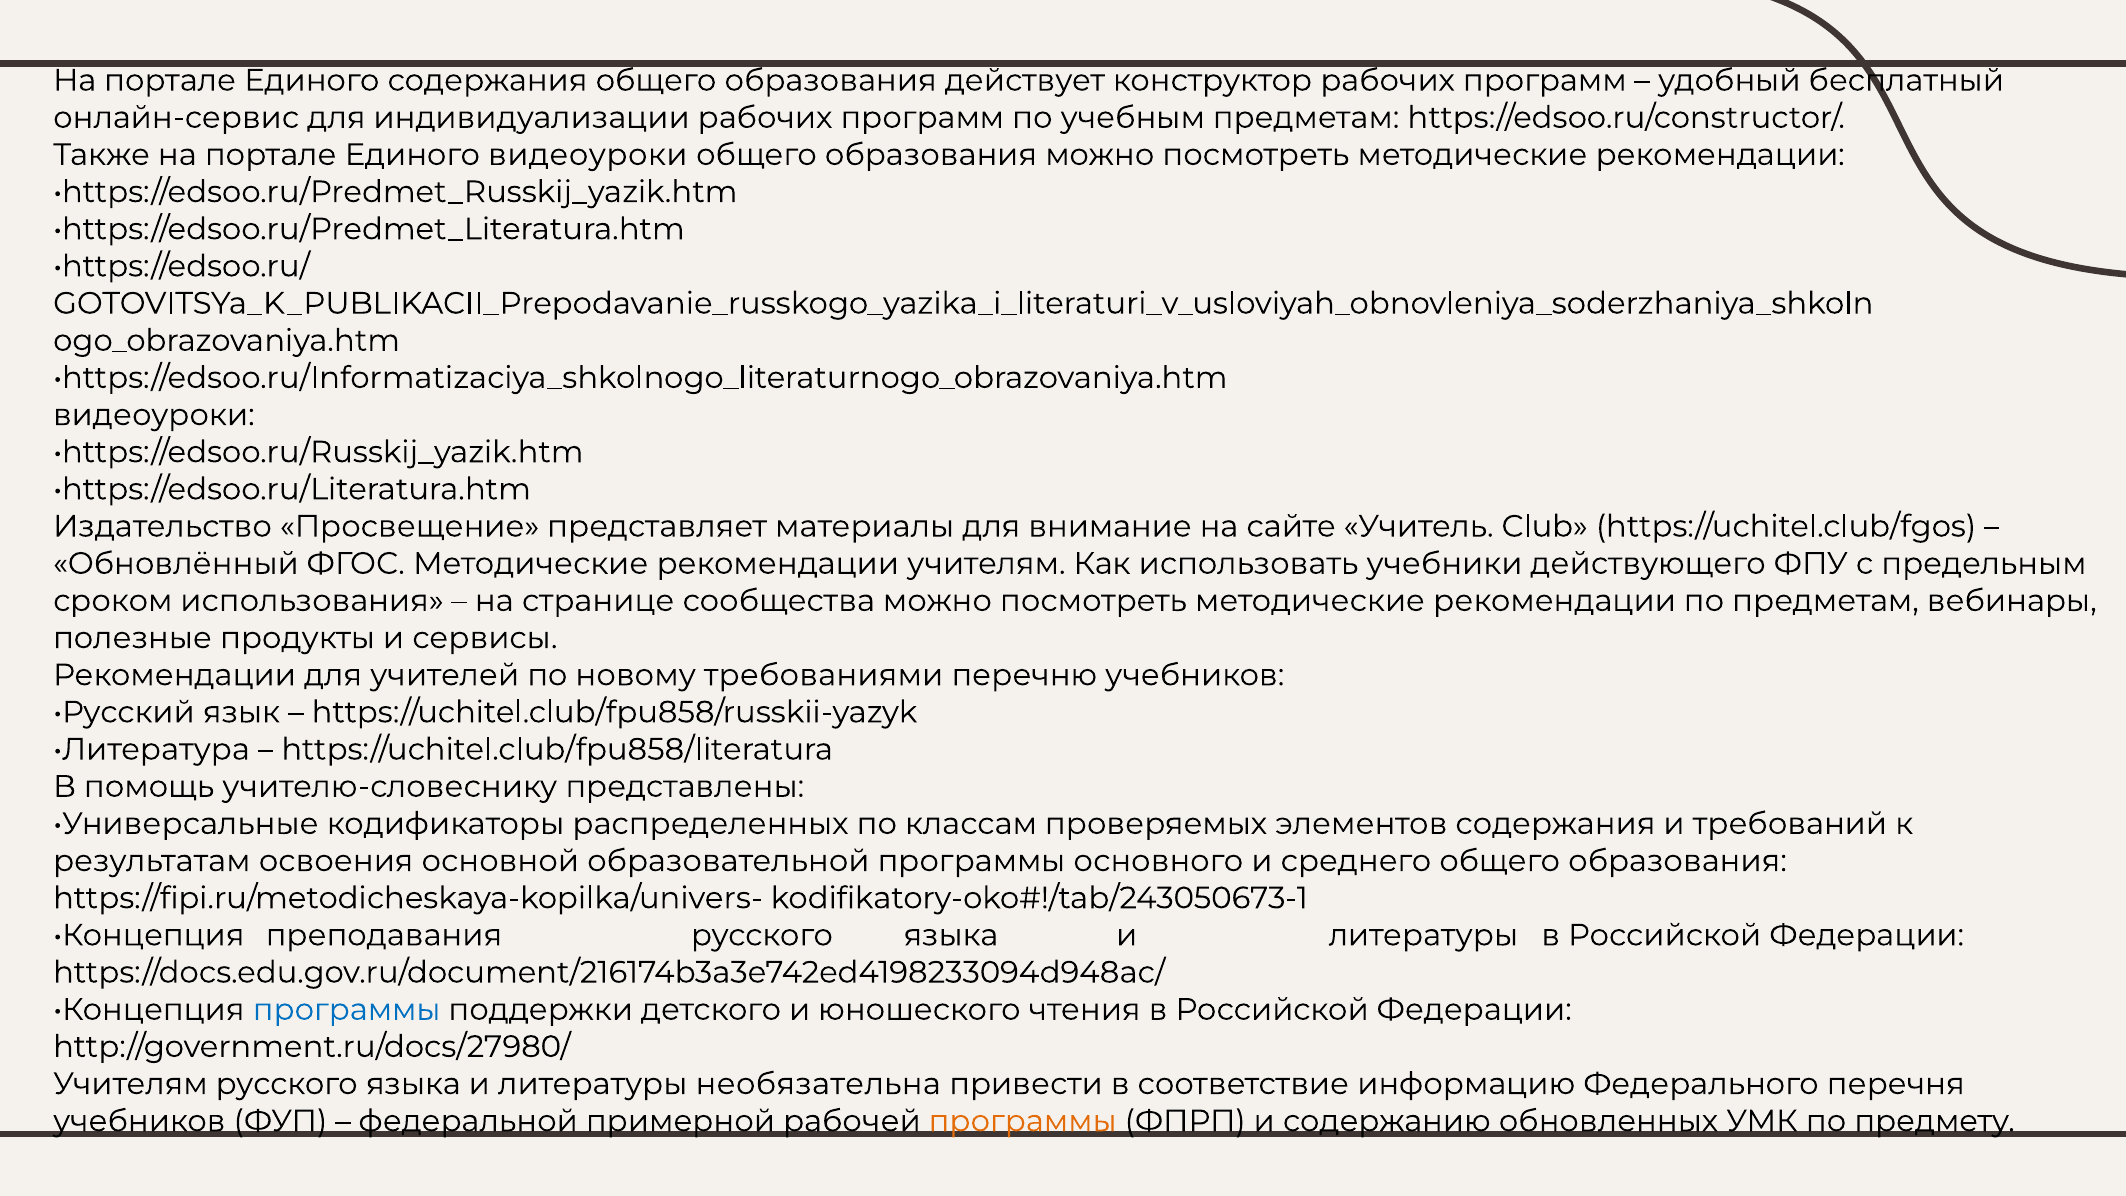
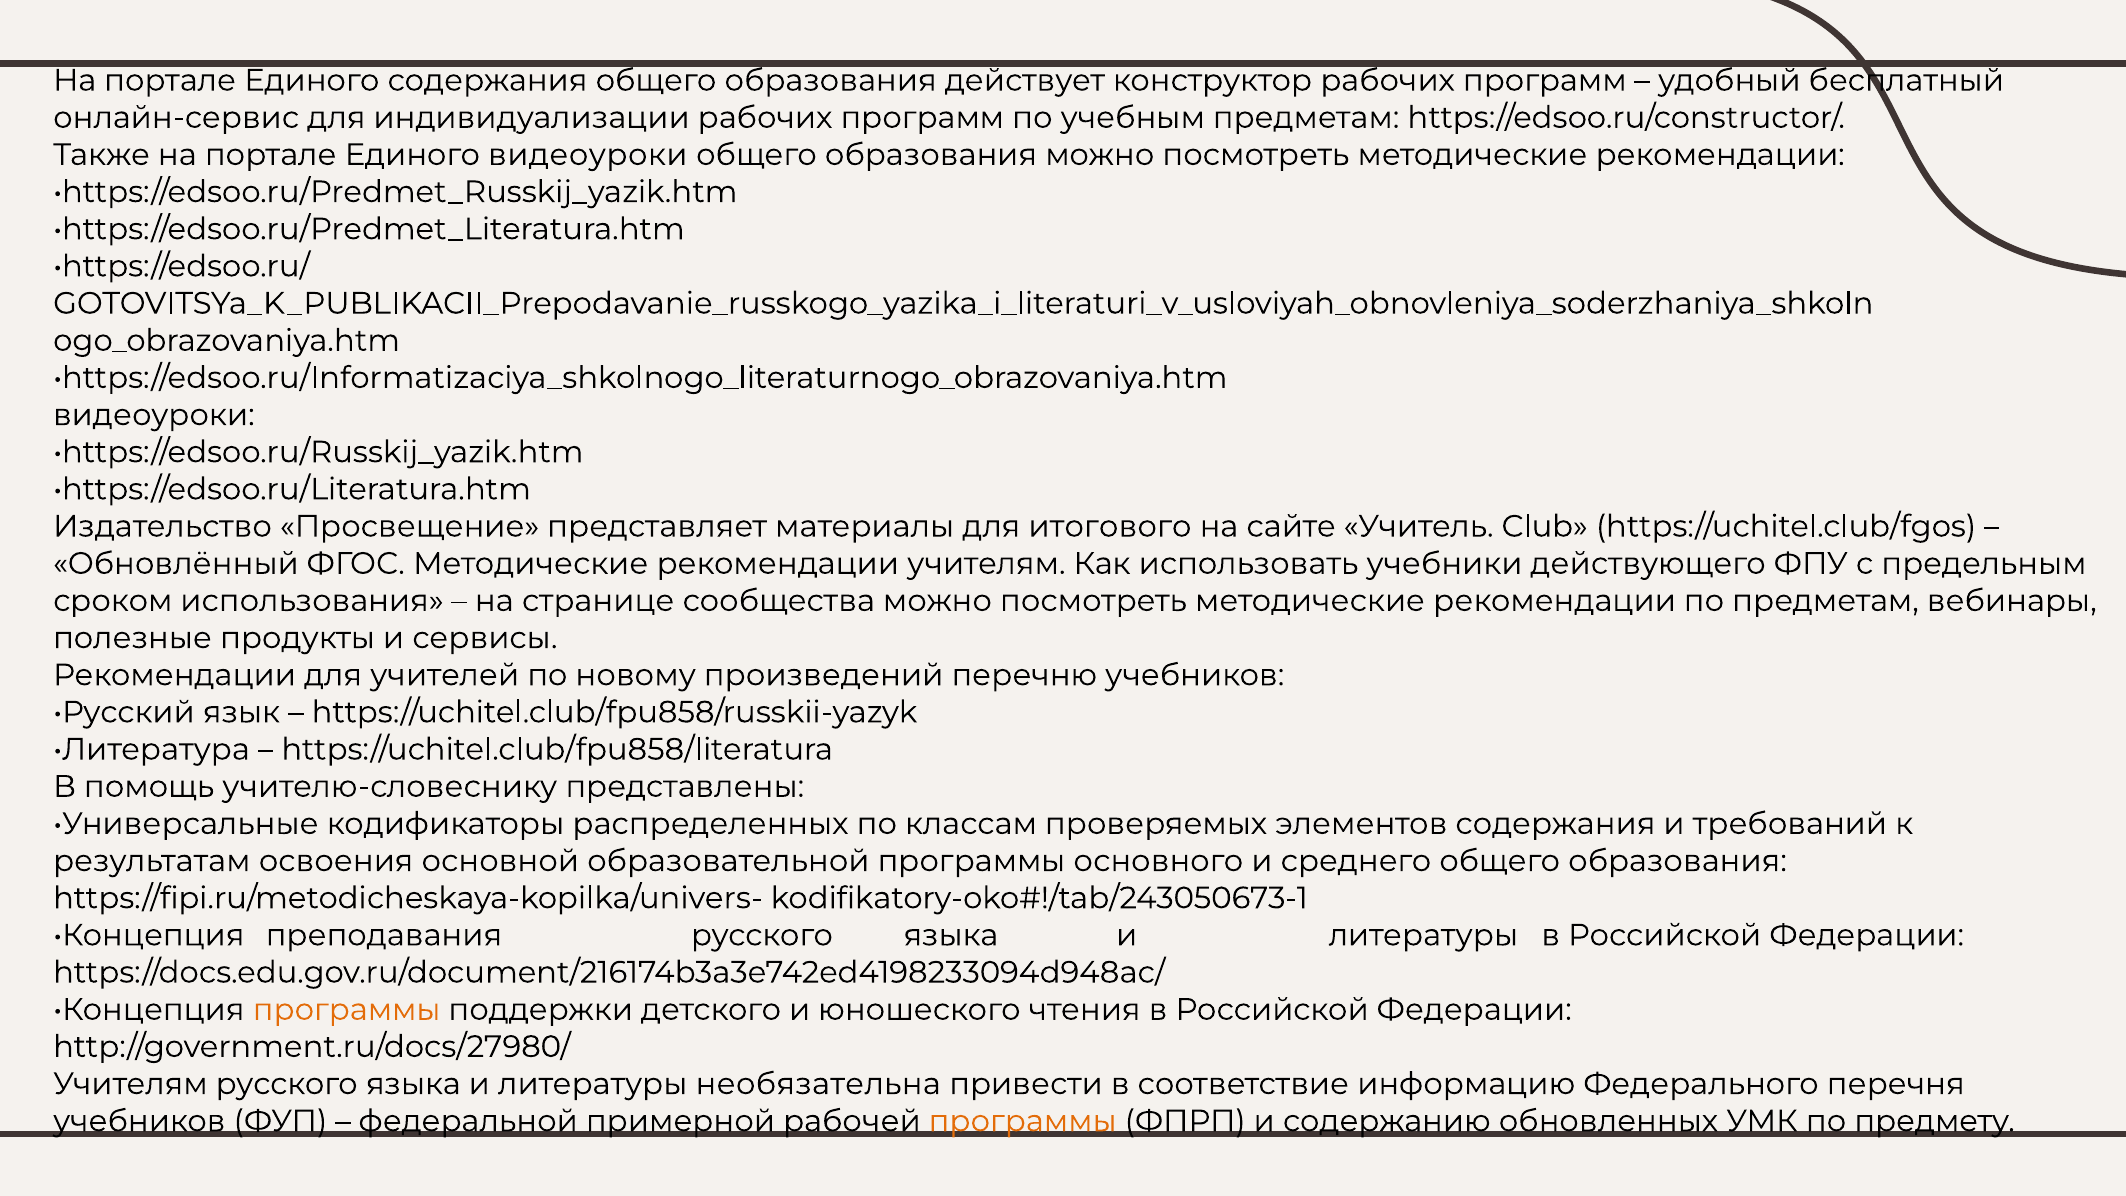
внимание: внимание -> итогового
требованиями: требованиями -> произведений
программы at (347, 1010) colour: blue -> orange
